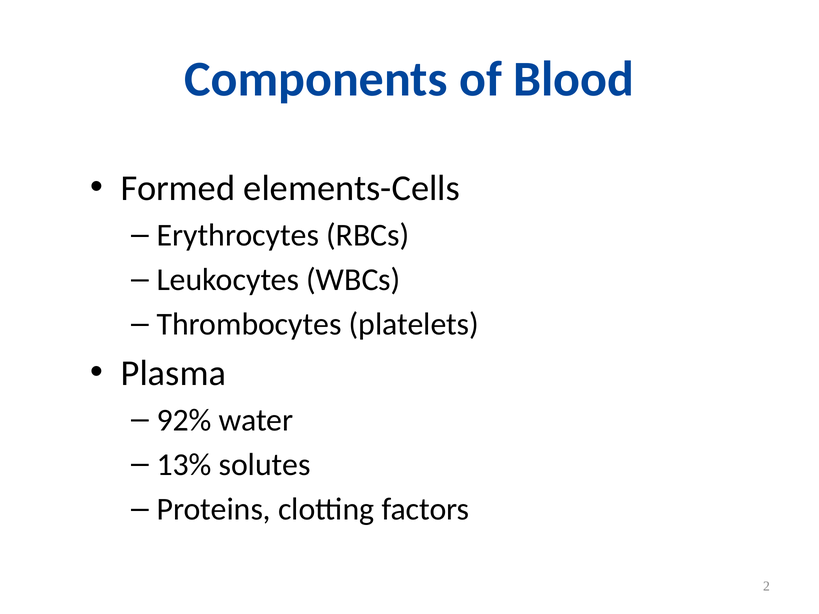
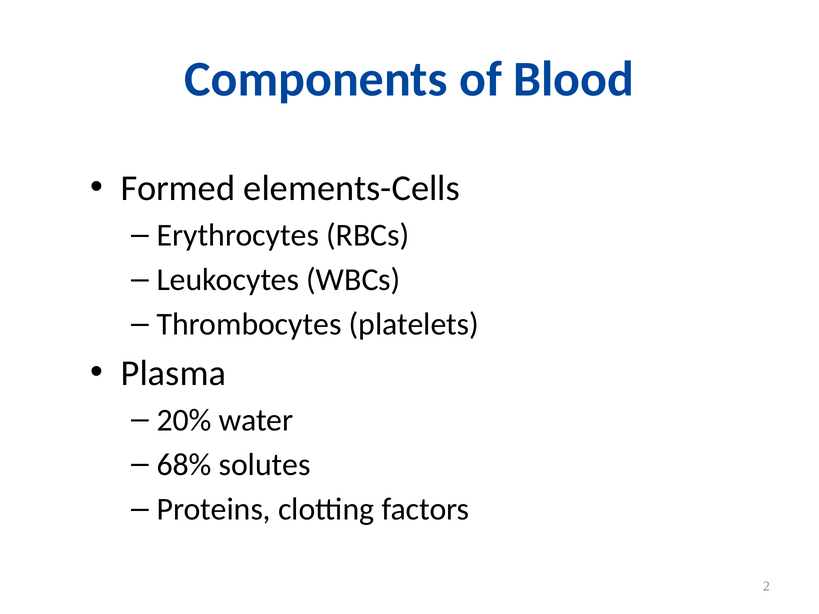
92%: 92% -> 20%
13%: 13% -> 68%
